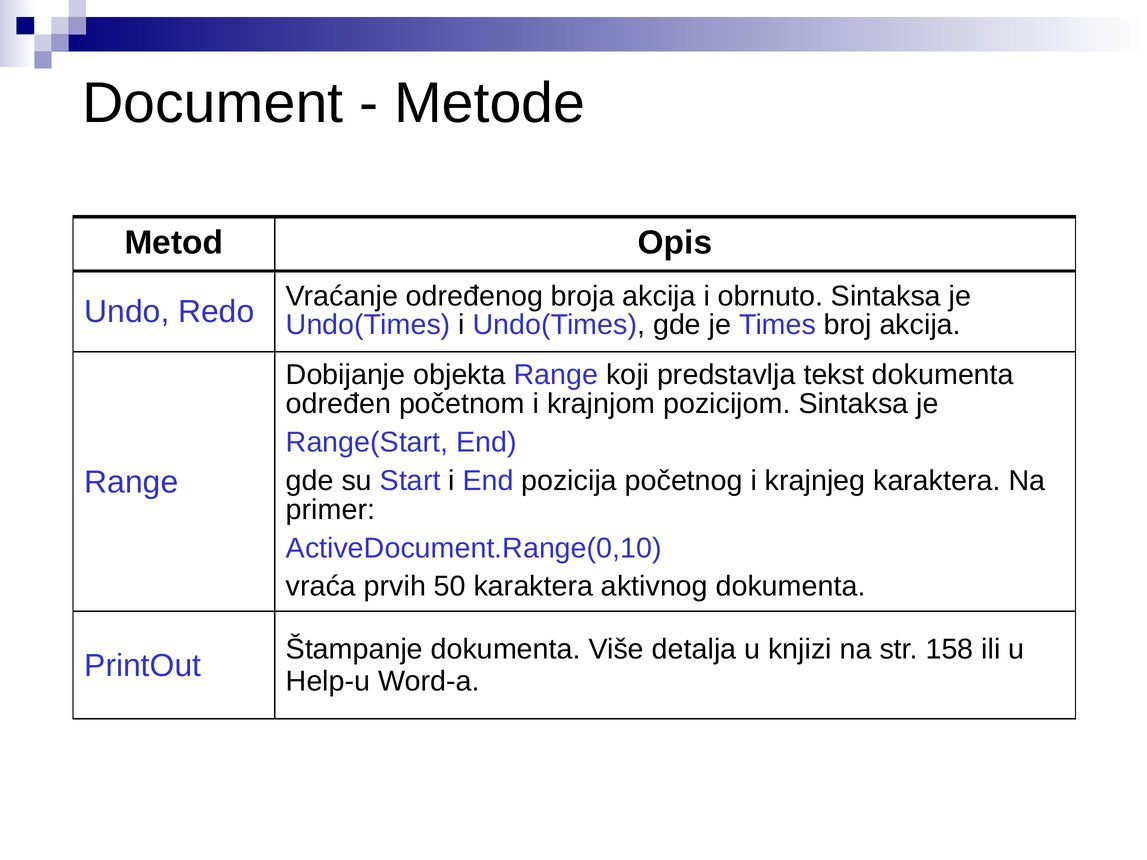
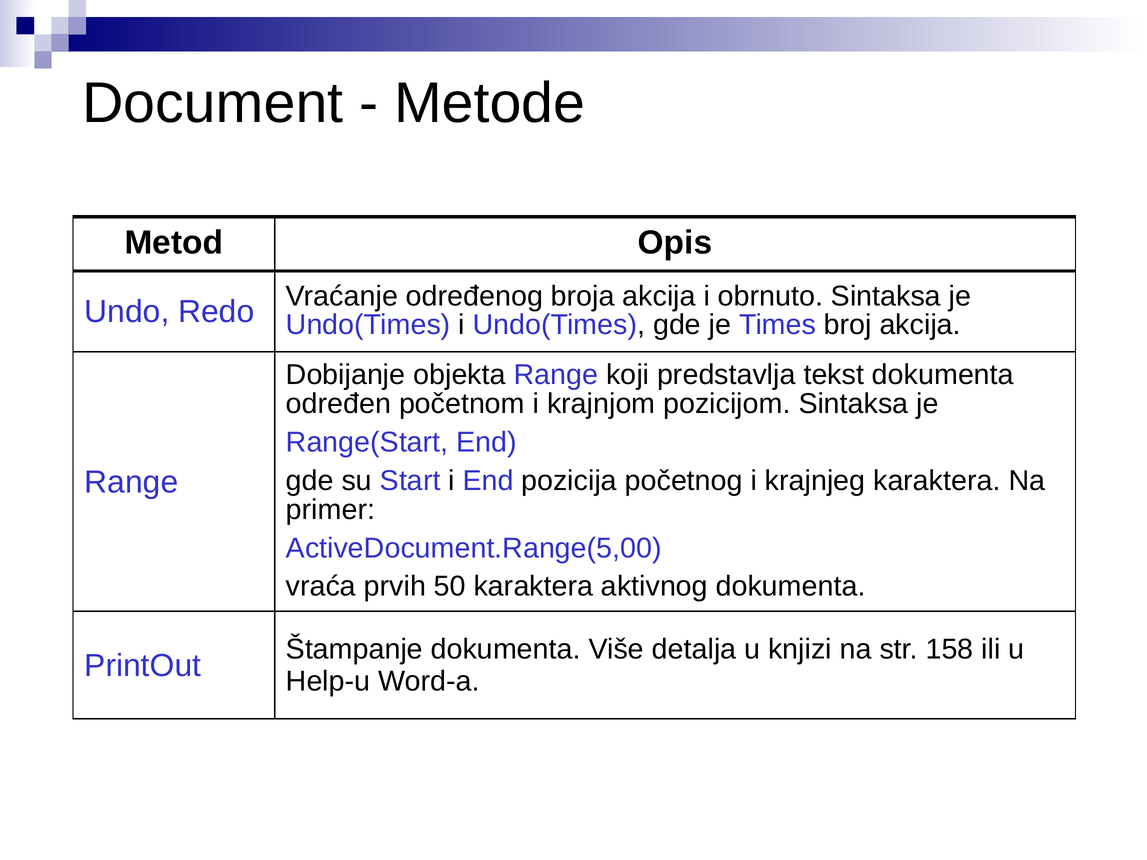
ActiveDocument.Range(0,10: ActiveDocument.Range(0,10 -> ActiveDocument.Range(5,00
